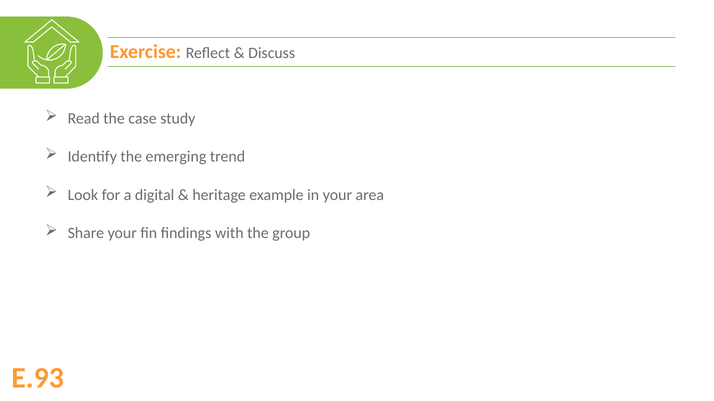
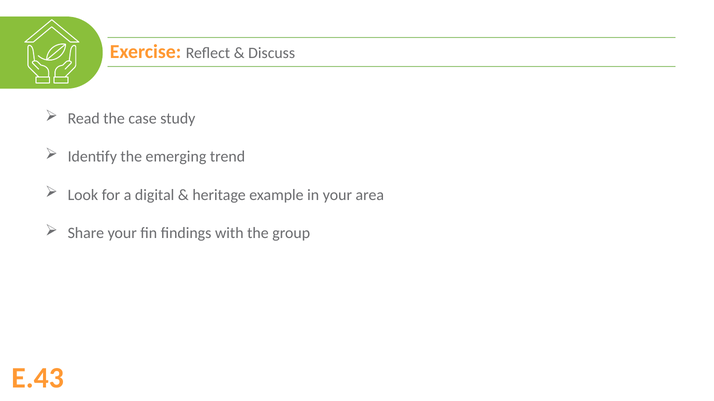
E.93: E.93 -> E.43
